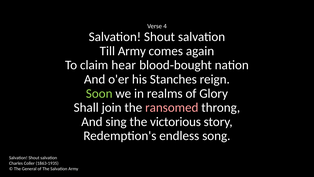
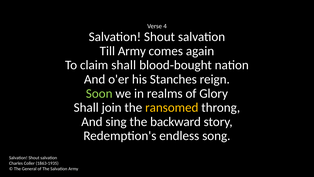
claim hear: hear -> shall
ransomed colour: pink -> yellow
victorious: victorious -> backward
